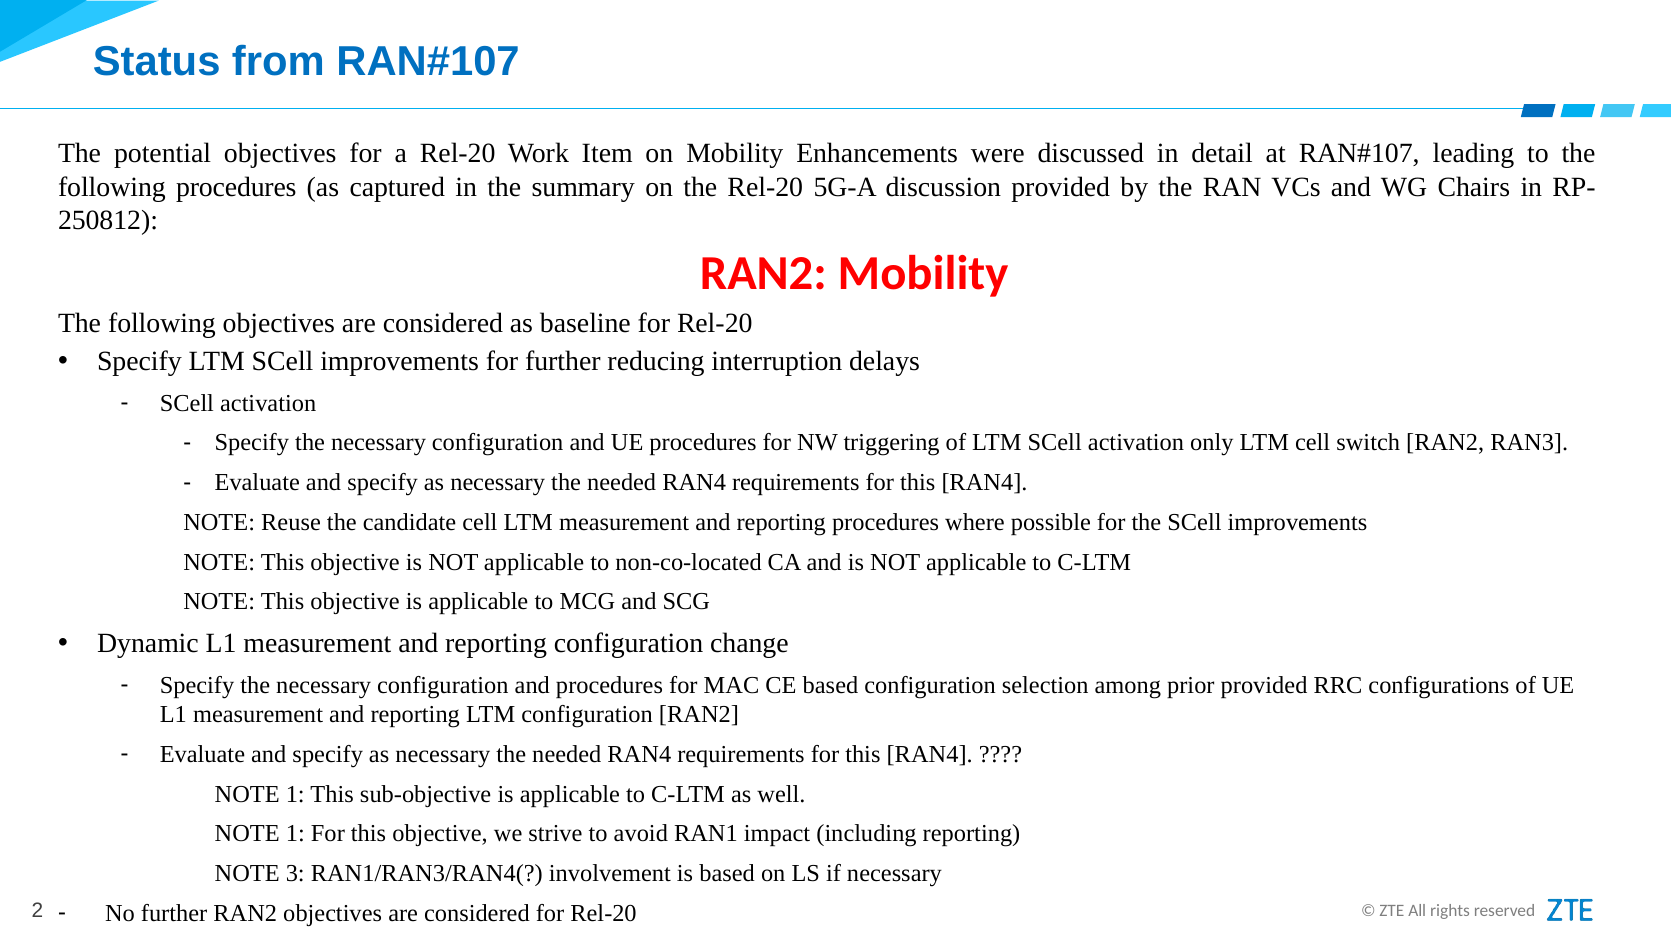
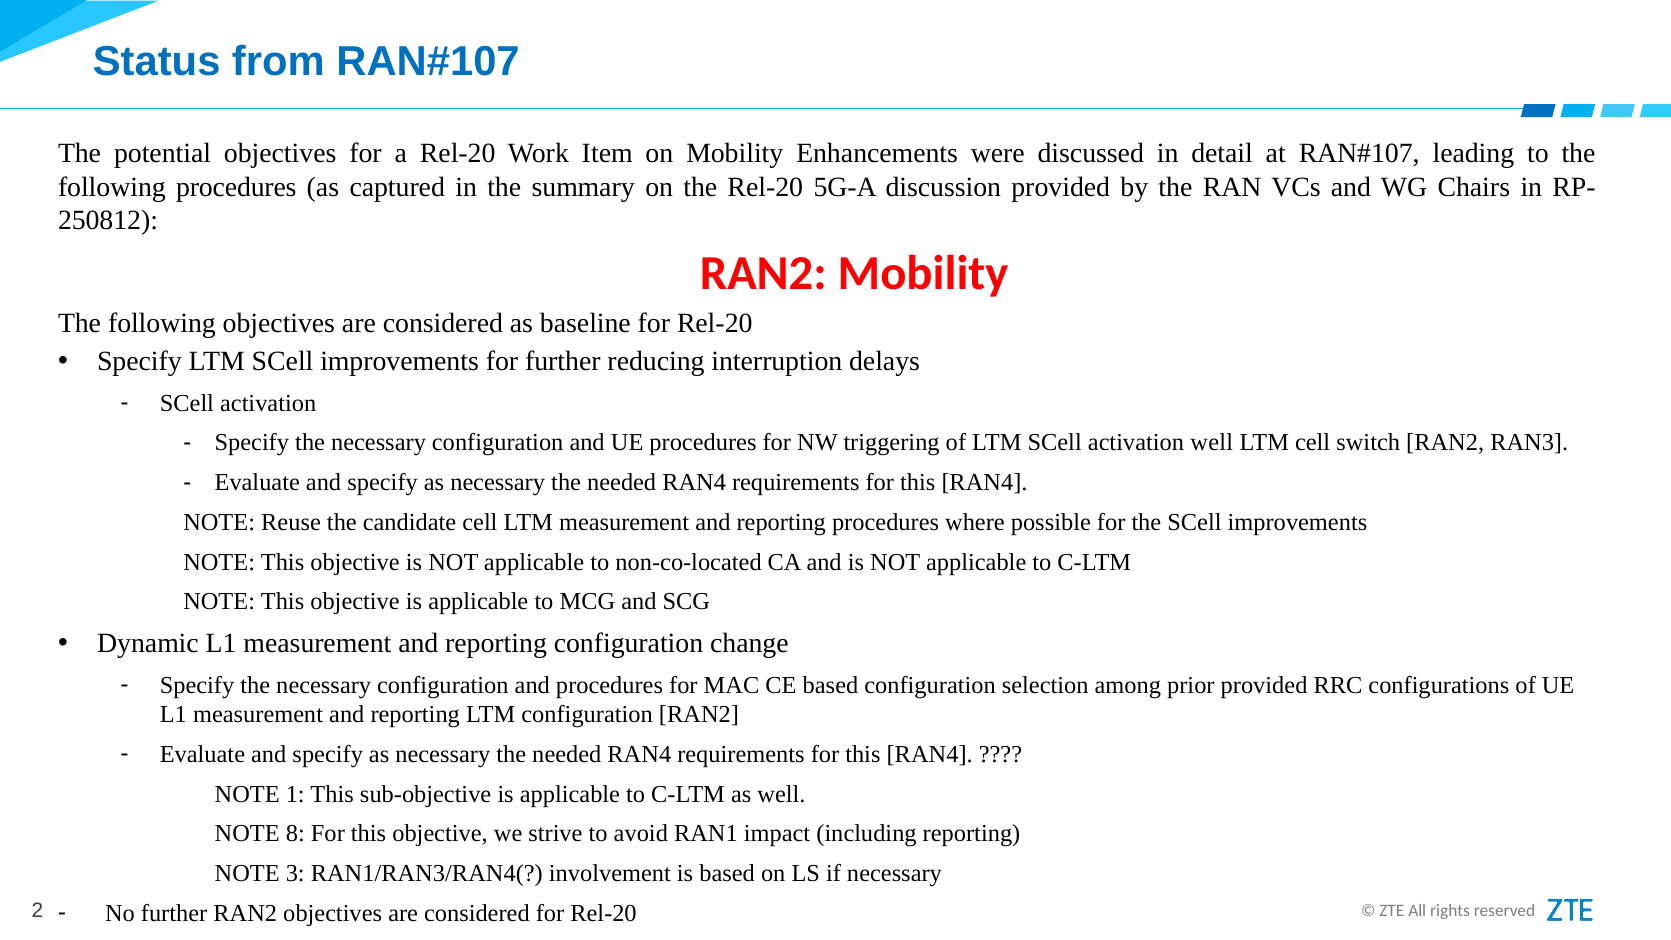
activation only: only -> well
1 at (295, 834): 1 -> 8
